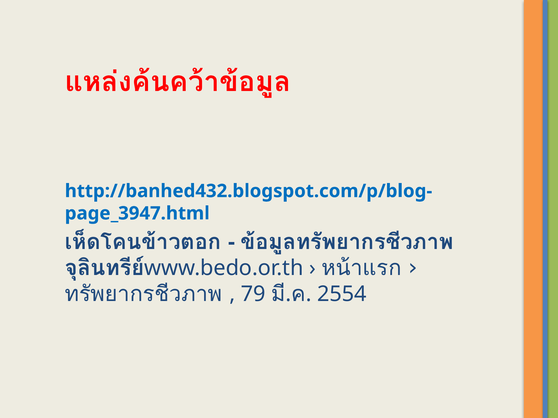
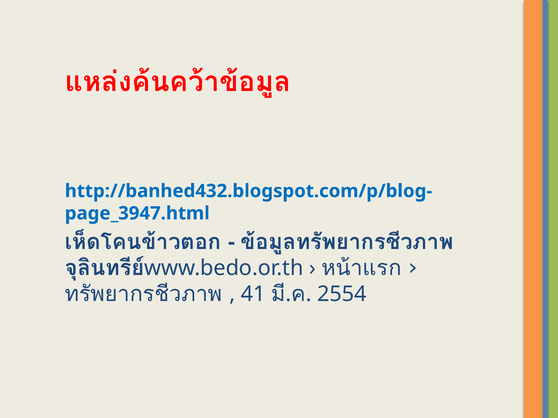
79: 79 -> 41
